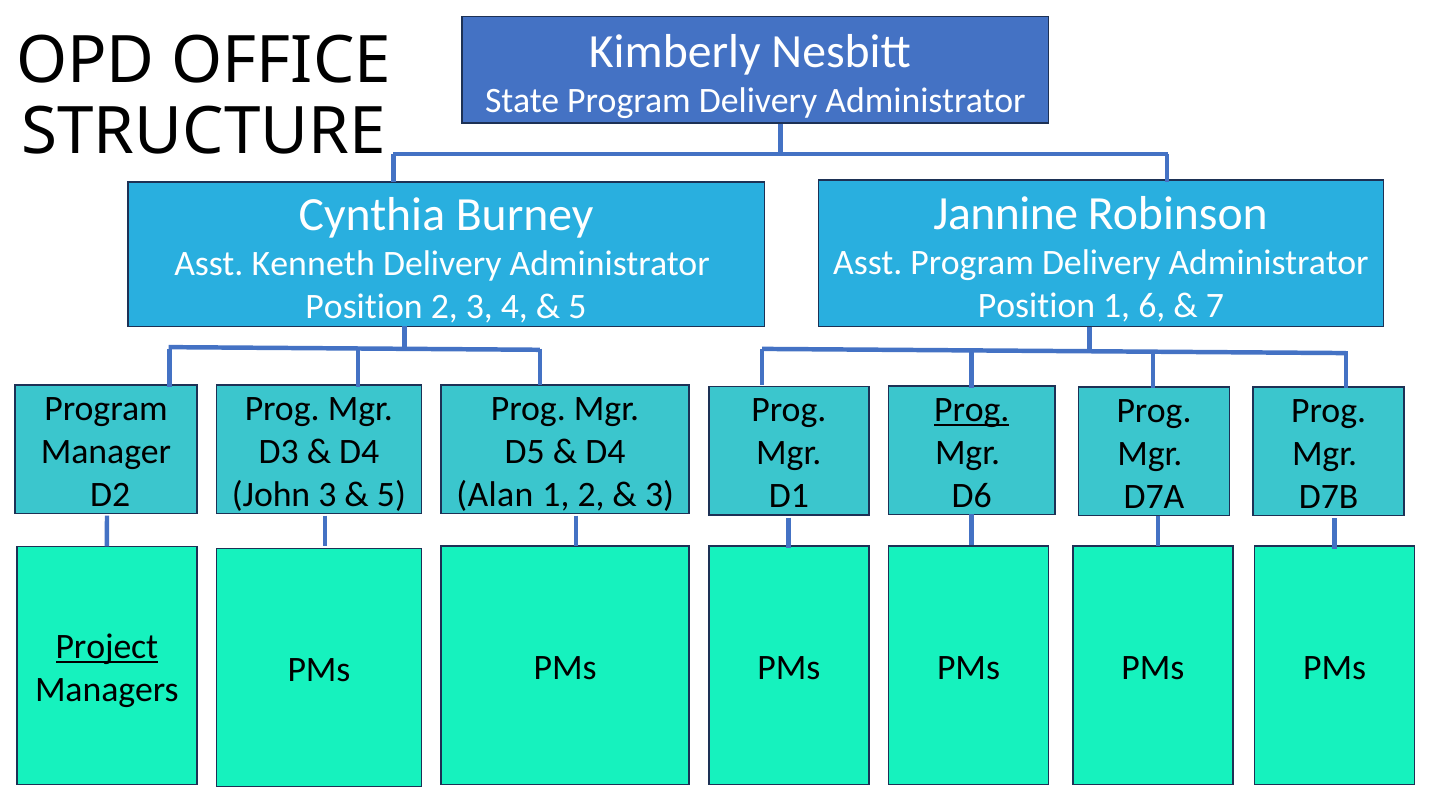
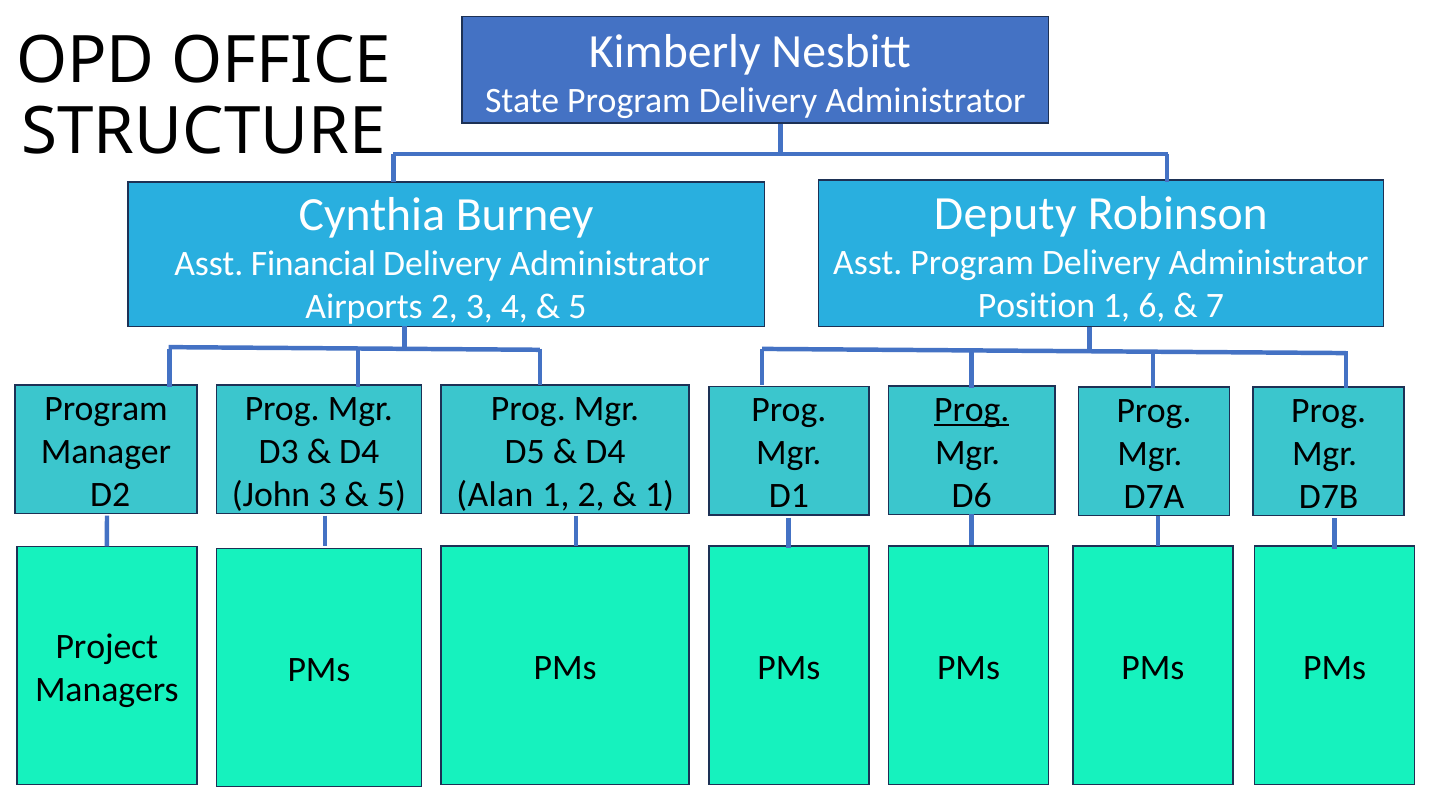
Jannine: Jannine -> Deputy
Kenneth: Kenneth -> Financial
Position at (364, 307): Position -> Airports
3 at (659, 495): 3 -> 1
Project underline: present -> none
